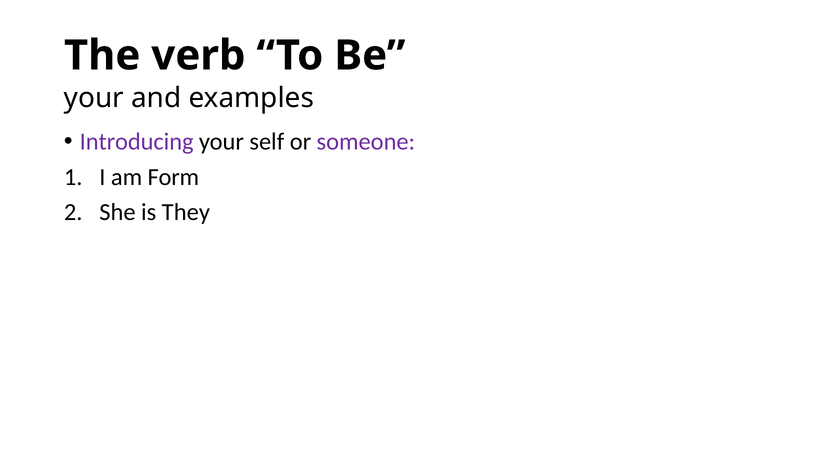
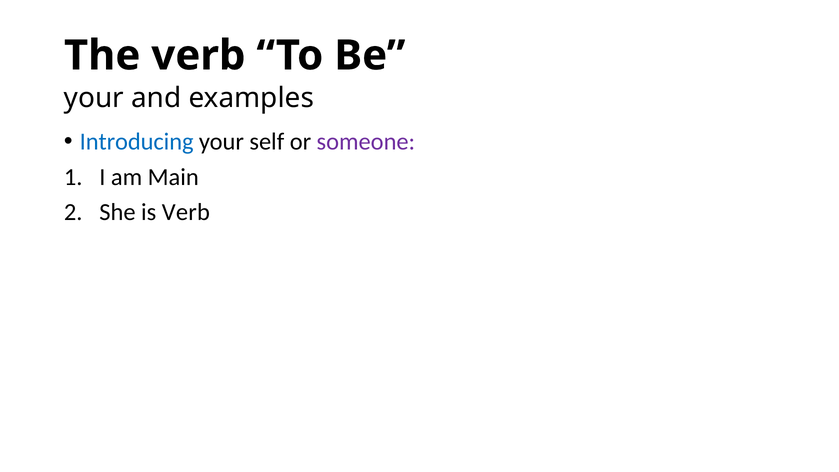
Introducing colour: purple -> blue
Form: Form -> Main
is They: They -> Verb
